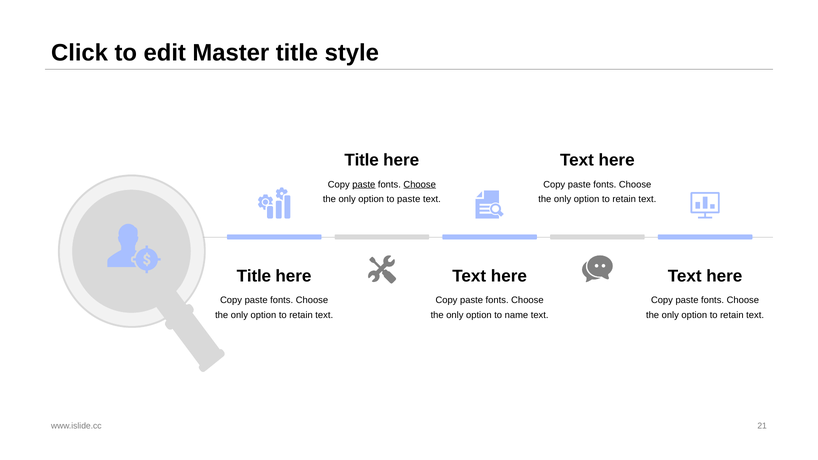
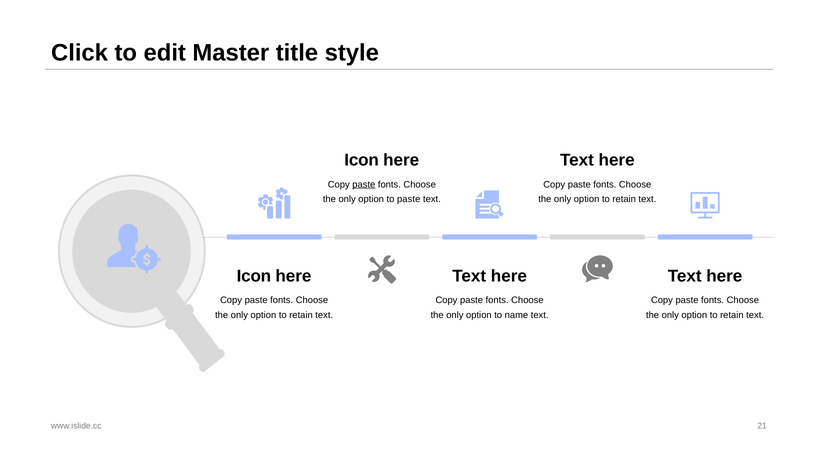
Title at (362, 160): Title -> Icon
Choose at (420, 184) underline: present -> none
Title at (254, 276): Title -> Icon
